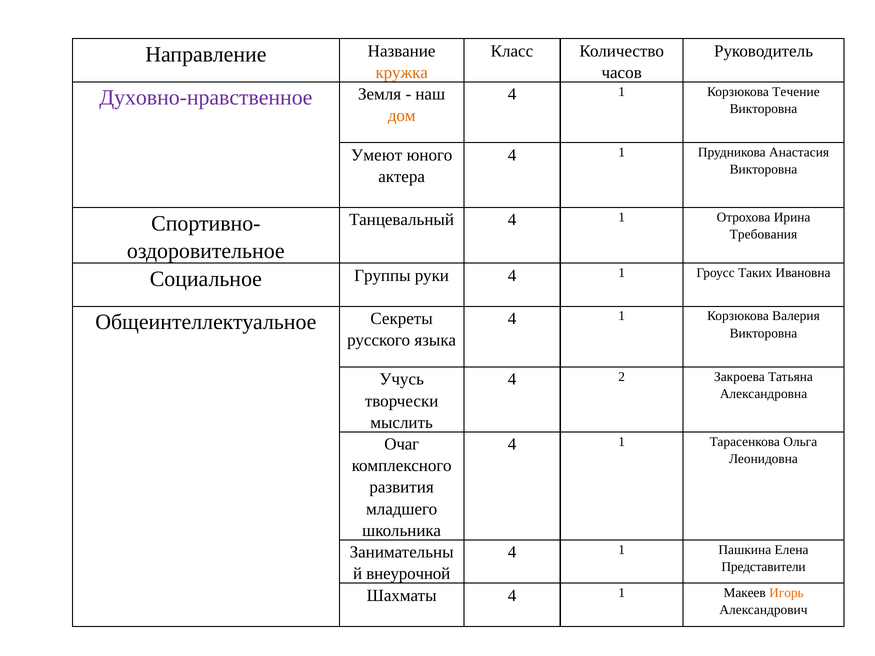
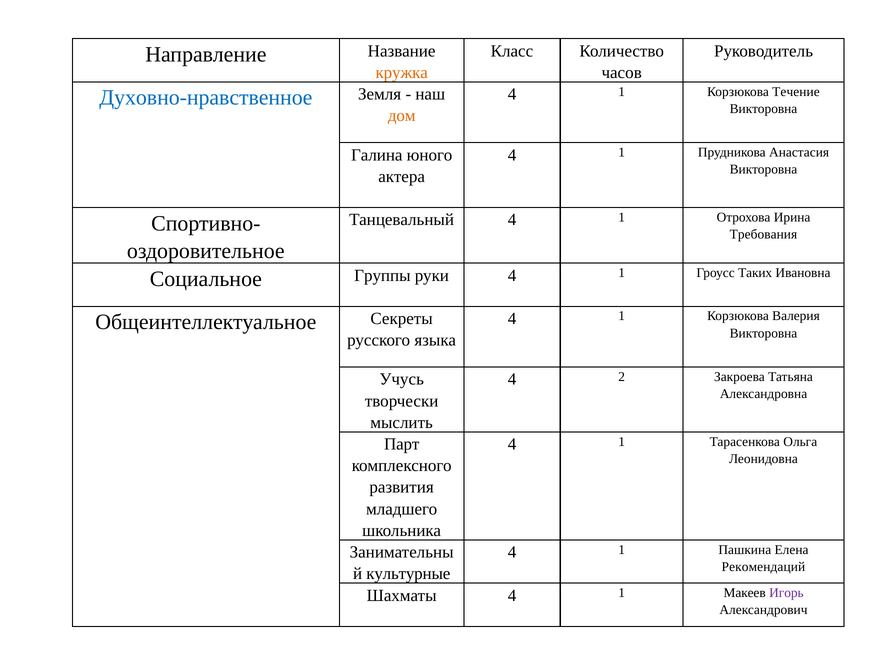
Духовно-нравственное colour: purple -> blue
Умеют: Умеют -> Галина
Очаг: Очаг -> Парт
Представители: Представители -> Рекомендаций
внеурочной: внеурочной -> культурные
Игорь colour: orange -> purple
